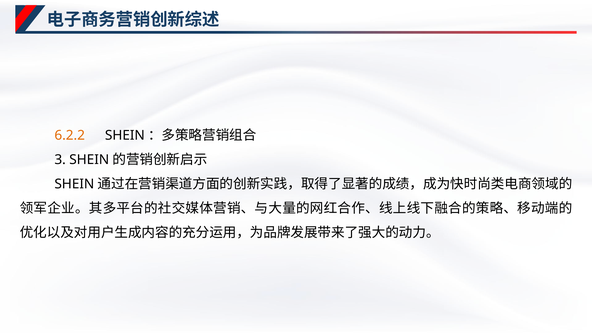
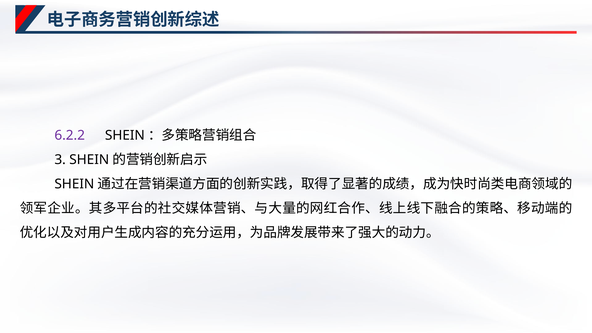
6.2.2 colour: orange -> purple
